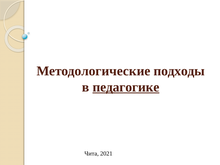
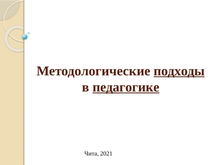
подходы underline: none -> present
